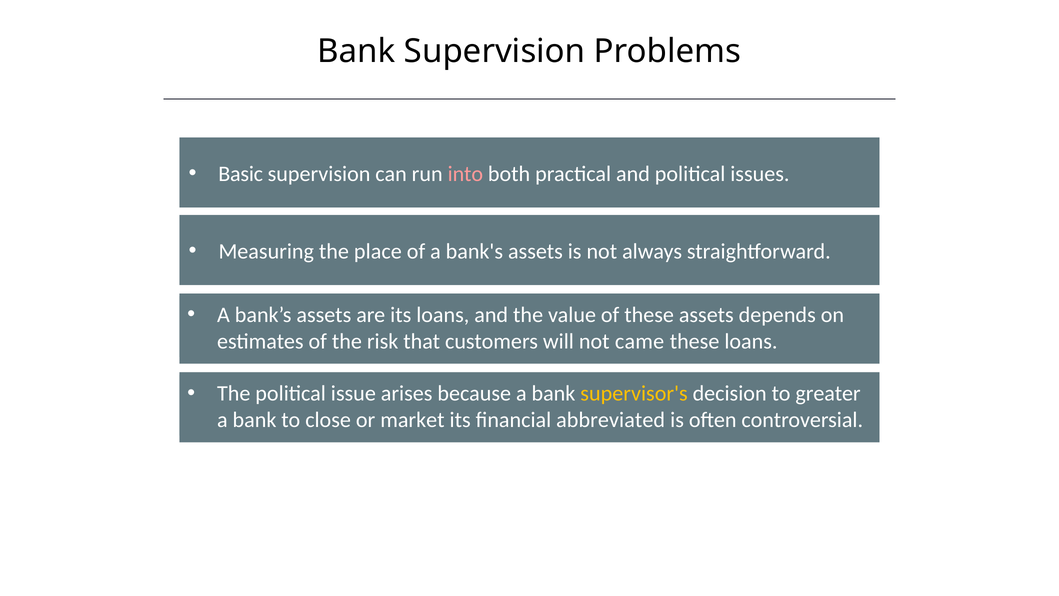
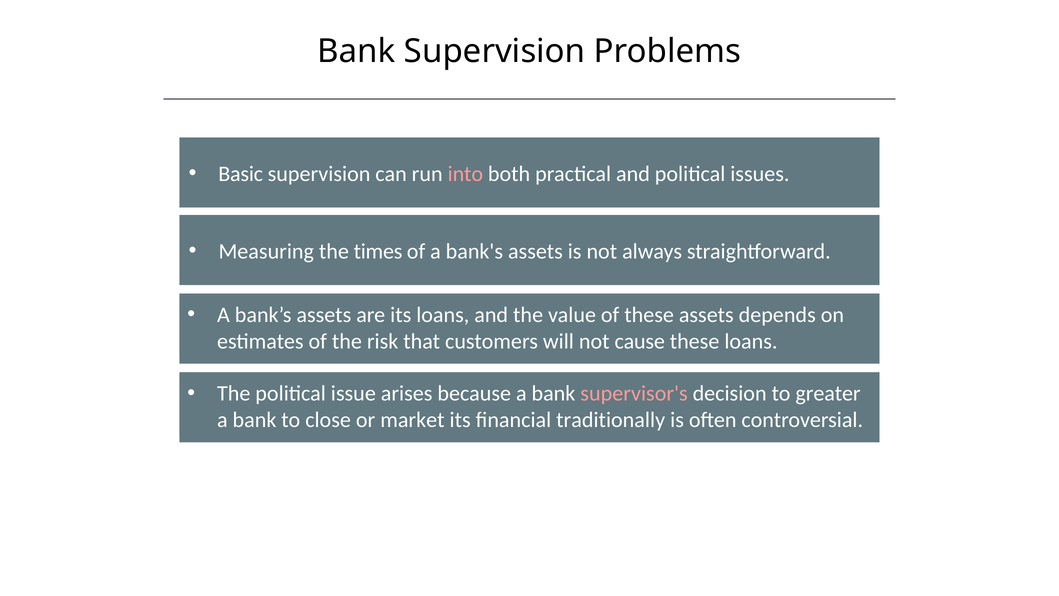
place: place -> times
came: came -> cause
supervisor's colour: yellow -> pink
abbreviated: abbreviated -> traditionally
